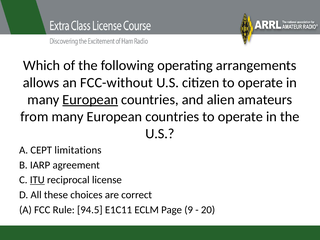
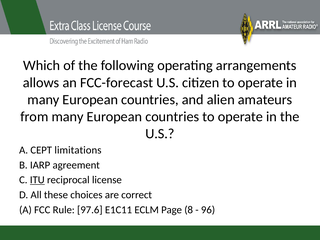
FCC-without: FCC-without -> FCC-forecast
European at (90, 100) underline: present -> none
94.5: 94.5 -> 97.6
9: 9 -> 8
20: 20 -> 96
